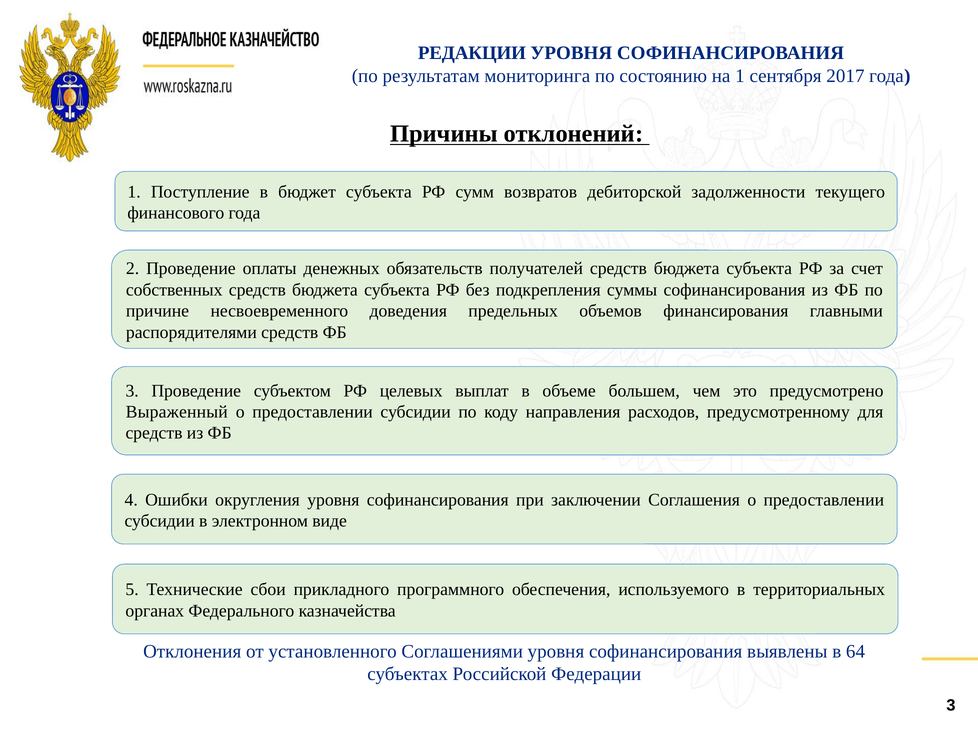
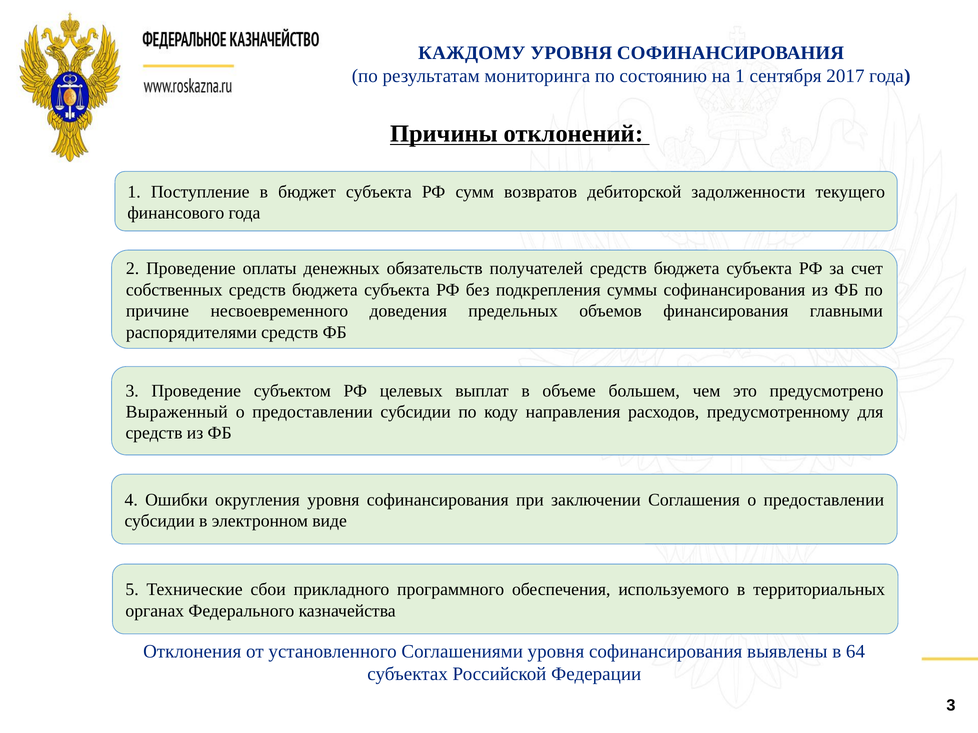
РЕДАКЦИИ: РЕДАКЦИИ -> КАЖДОМУ
